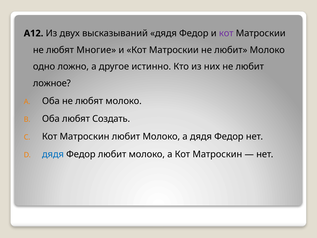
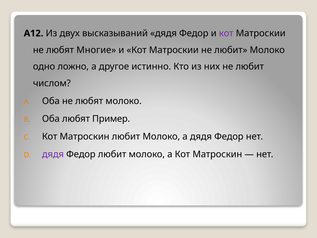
ложное: ложное -> числом
Создать: Создать -> Пример
дядя at (53, 154) colour: blue -> purple
